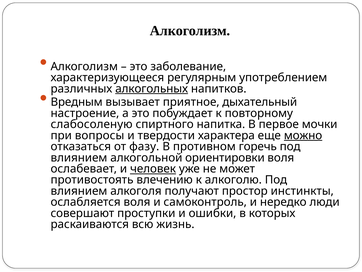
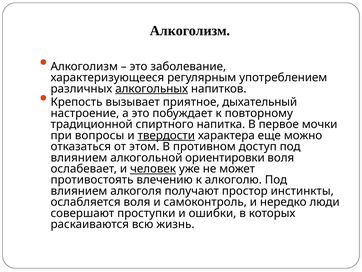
Вредным: Вредным -> Крепость
слабосоленую: слабосоленую -> традиционной
твердости underline: none -> present
можно underline: present -> none
фазу: фазу -> этом
горечь: горечь -> доступ
